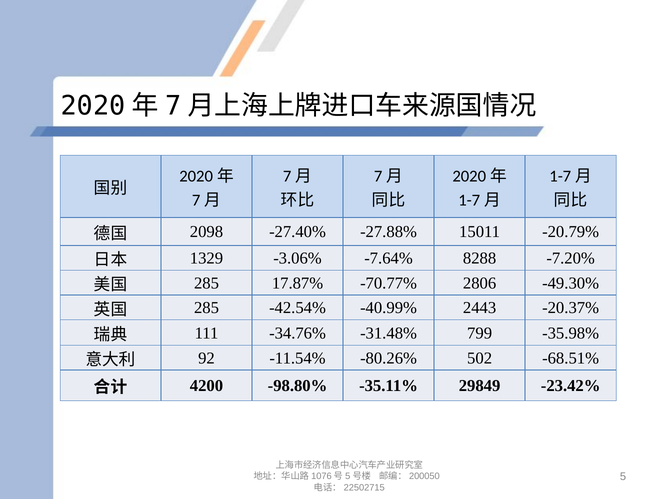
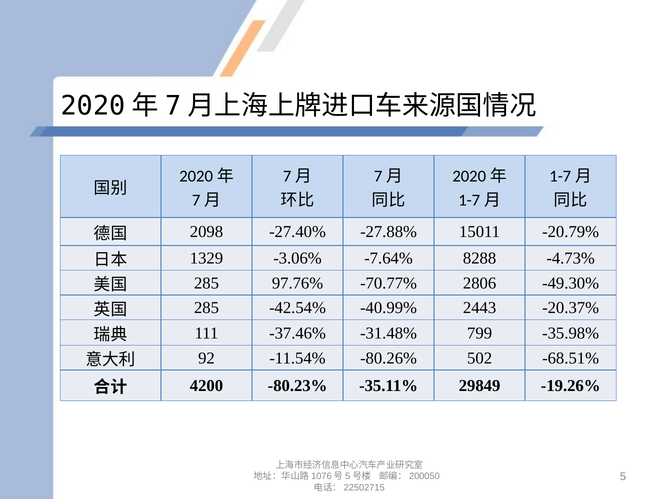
-7.20%: -7.20% -> -4.73%
17.87%: 17.87% -> 97.76%
-34.76%: -34.76% -> -37.46%
-98.80%: -98.80% -> -80.23%
-23.42%: -23.42% -> -19.26%
